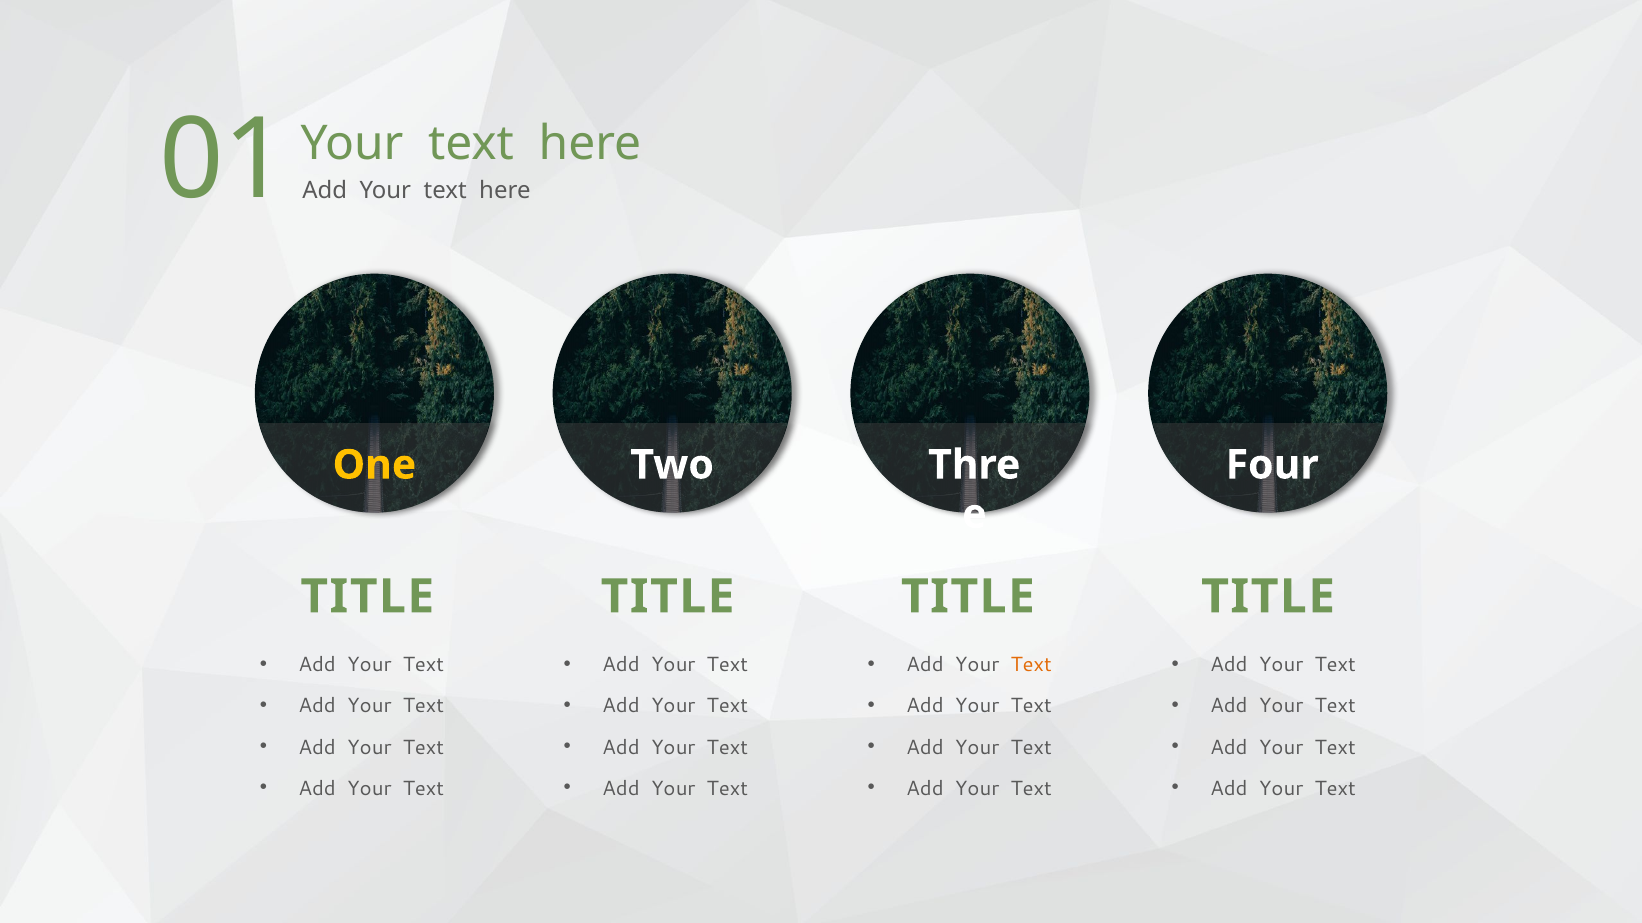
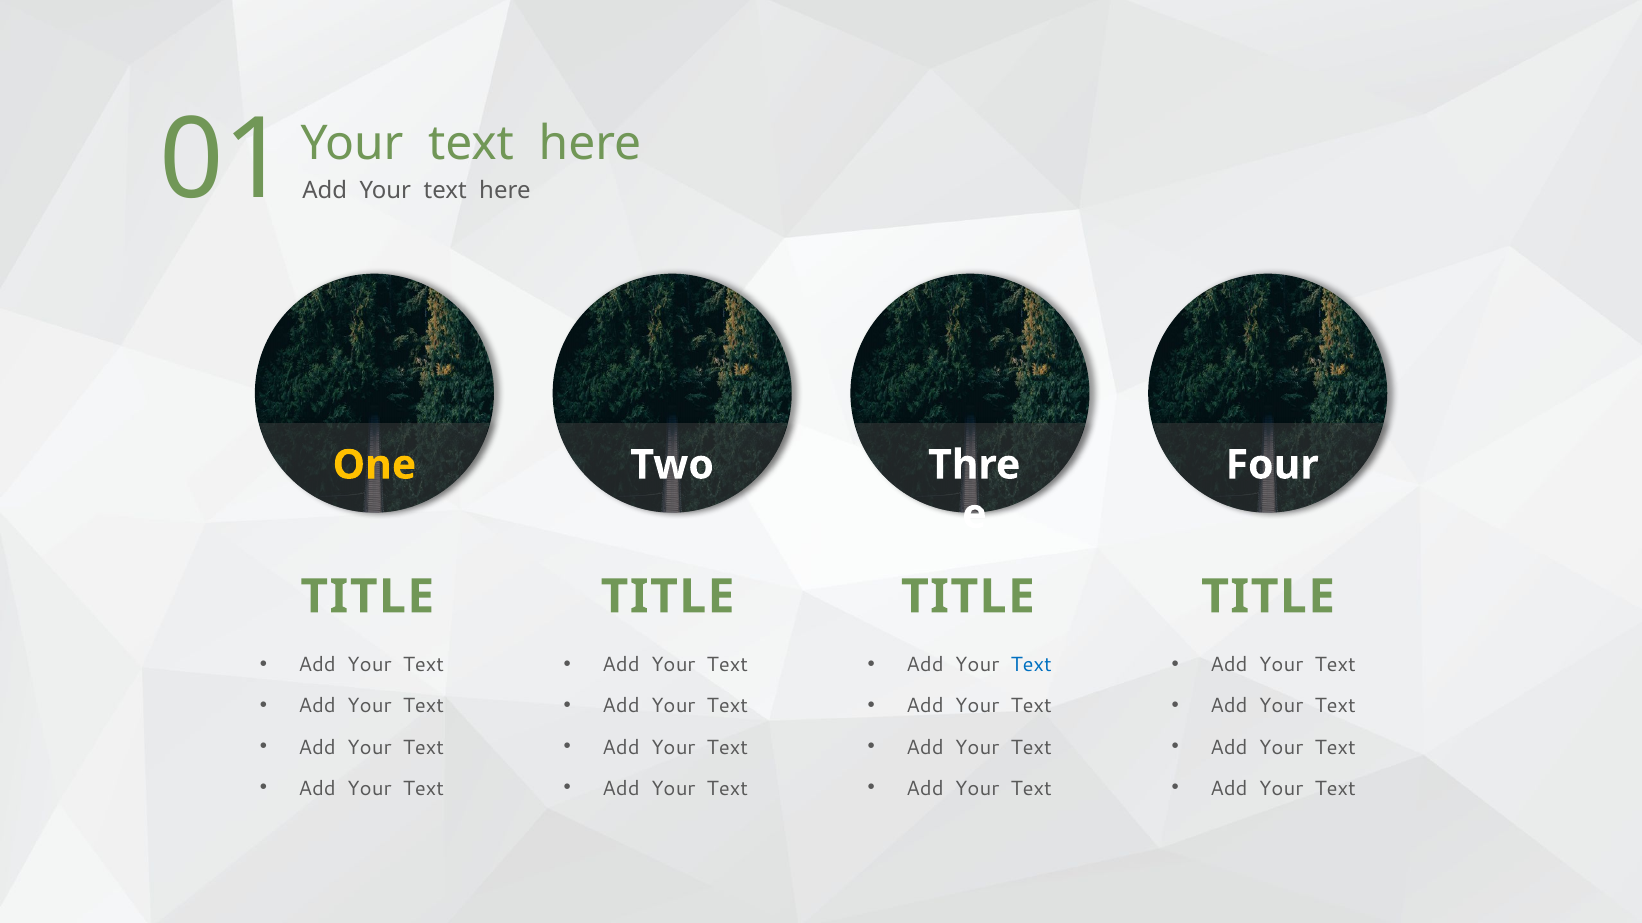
Text at (1031, 666) colour: orange -> blue
